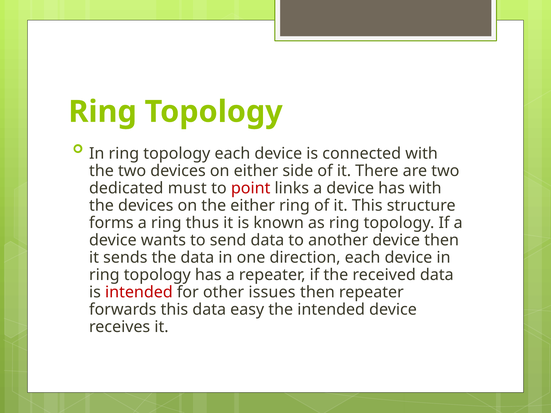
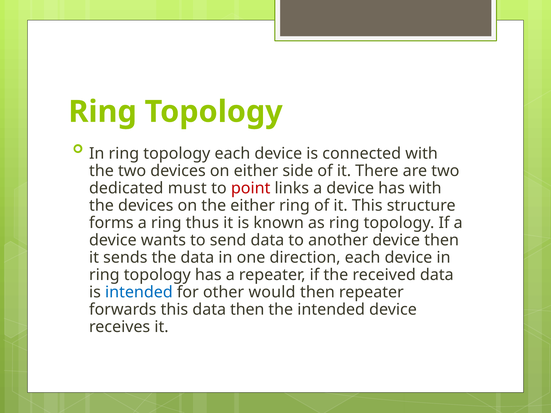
intended at (139, 292) colour: red -> blue
issues: issues -> would
data easy: easy -> then
